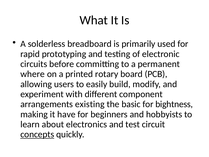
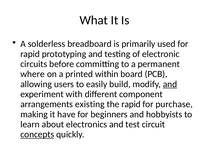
rotary: rotary -> within
and at (170, 84) underline: none -> present
the basic: basic -> rapid
bightness: bightness -> purchase
